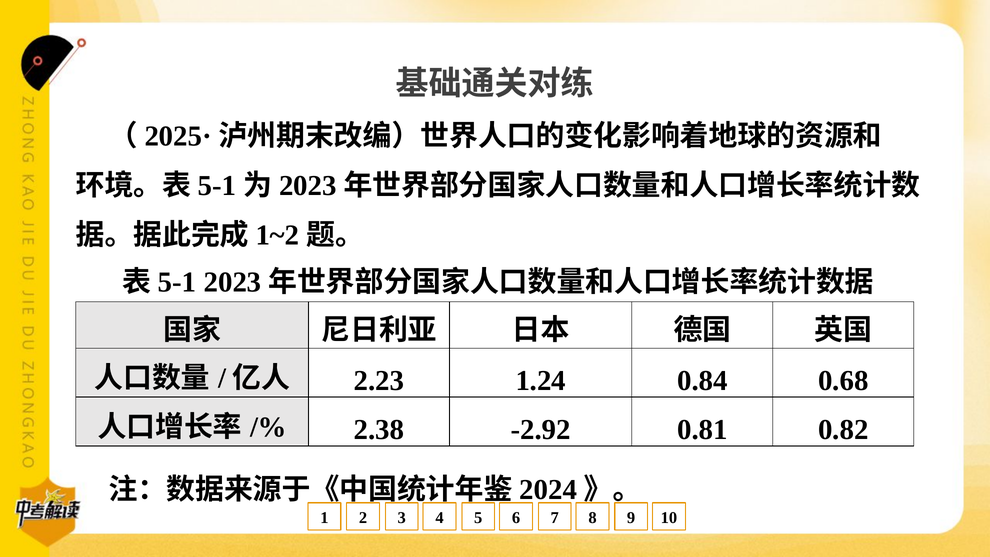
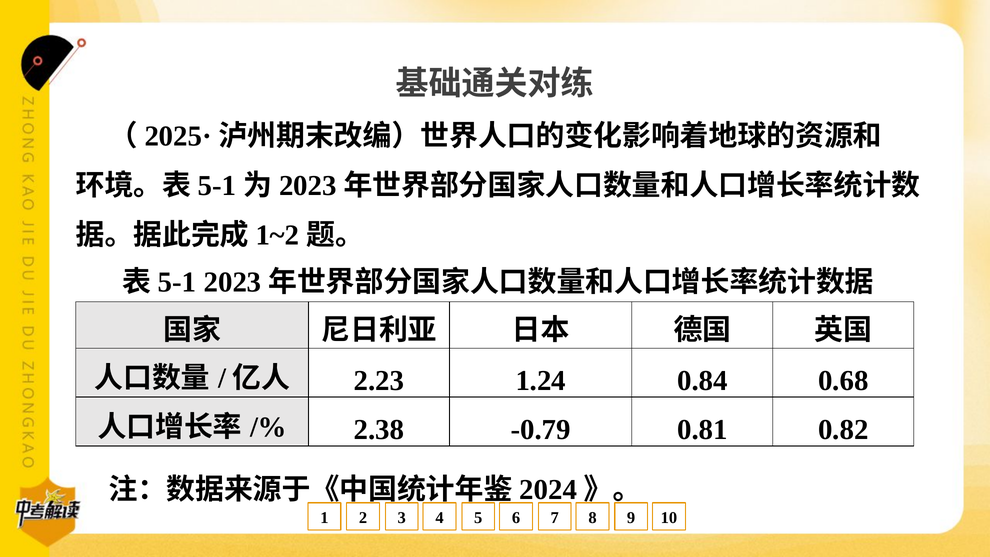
-2.92: -2.92 -> -0.79
